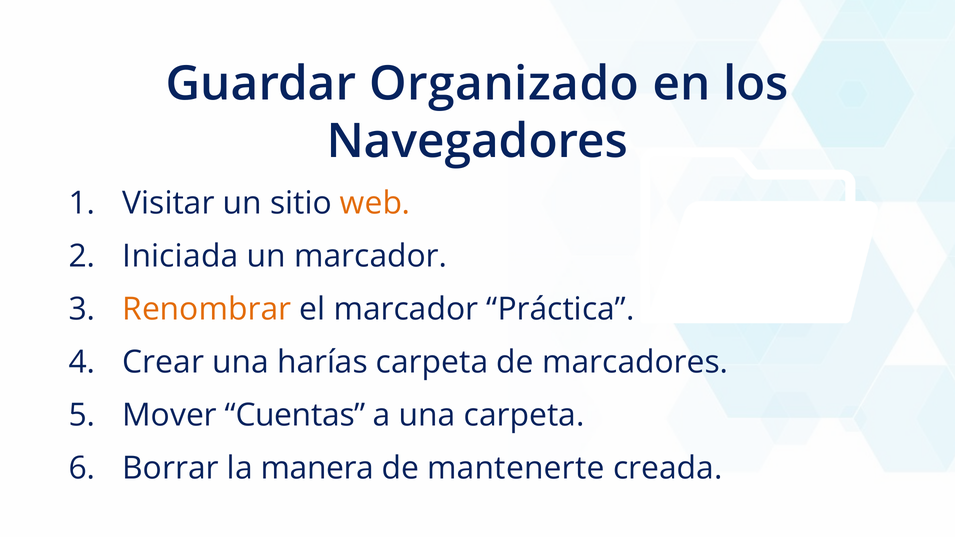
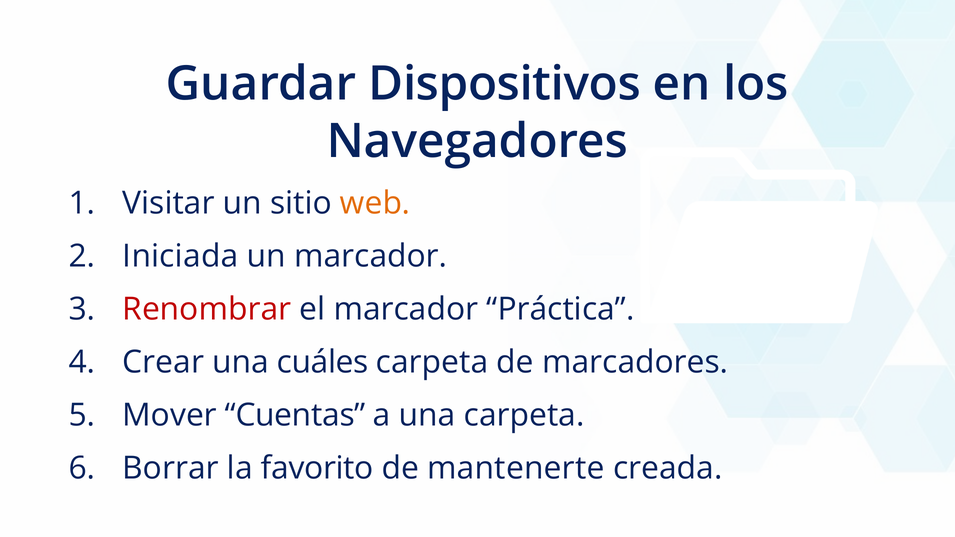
Organizado: Organizado -> Dispositivos
Renombrar colour: orange -> red
harías: harías -> cuáles
manera: manera -> favorito
